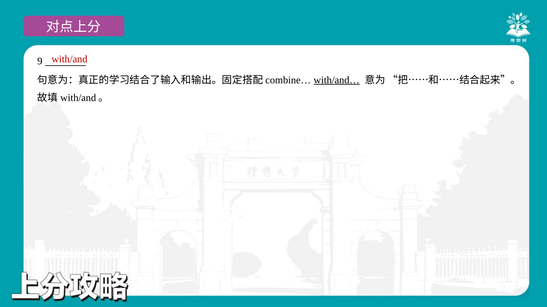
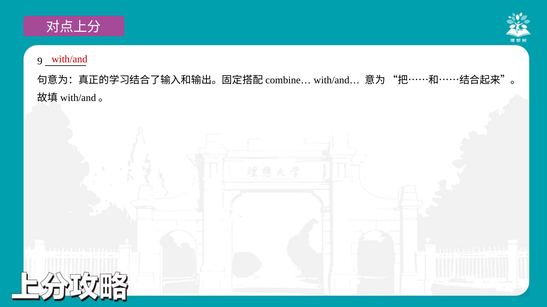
with/and… underline: present -> none
